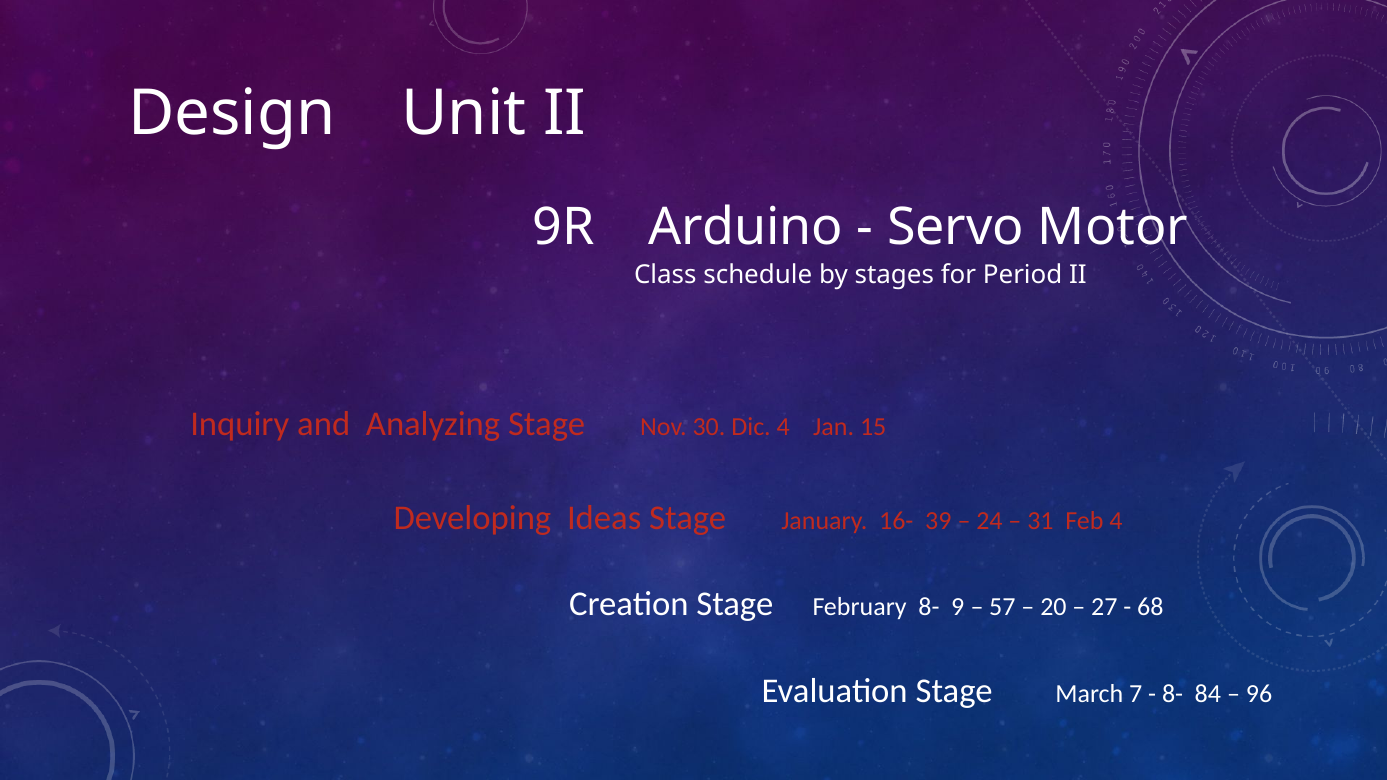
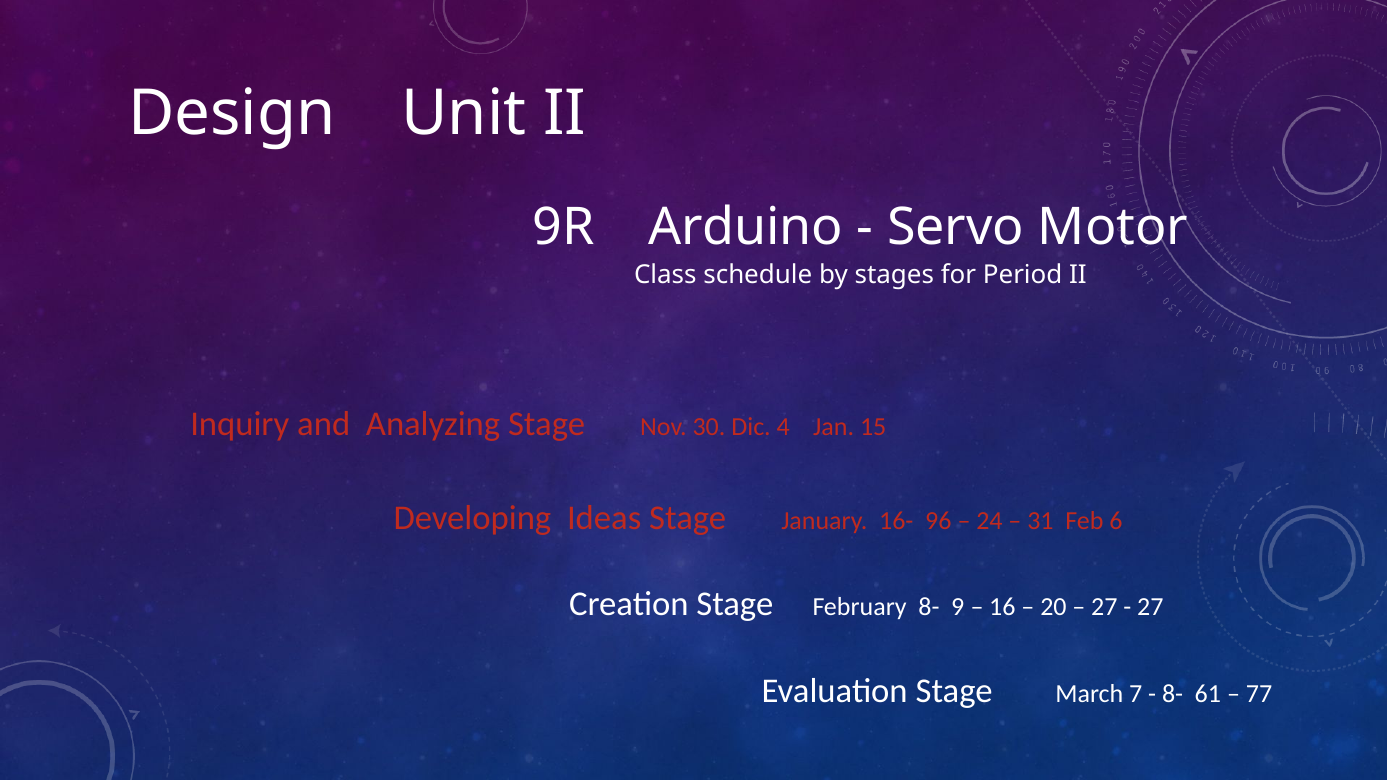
39: 39 -> 96
Feb 4: 4 -> 6
57: 57 -> 16
68 at (1150, 607): 68 -> 27
84: 84 -> 61
96: 96 -> 77
